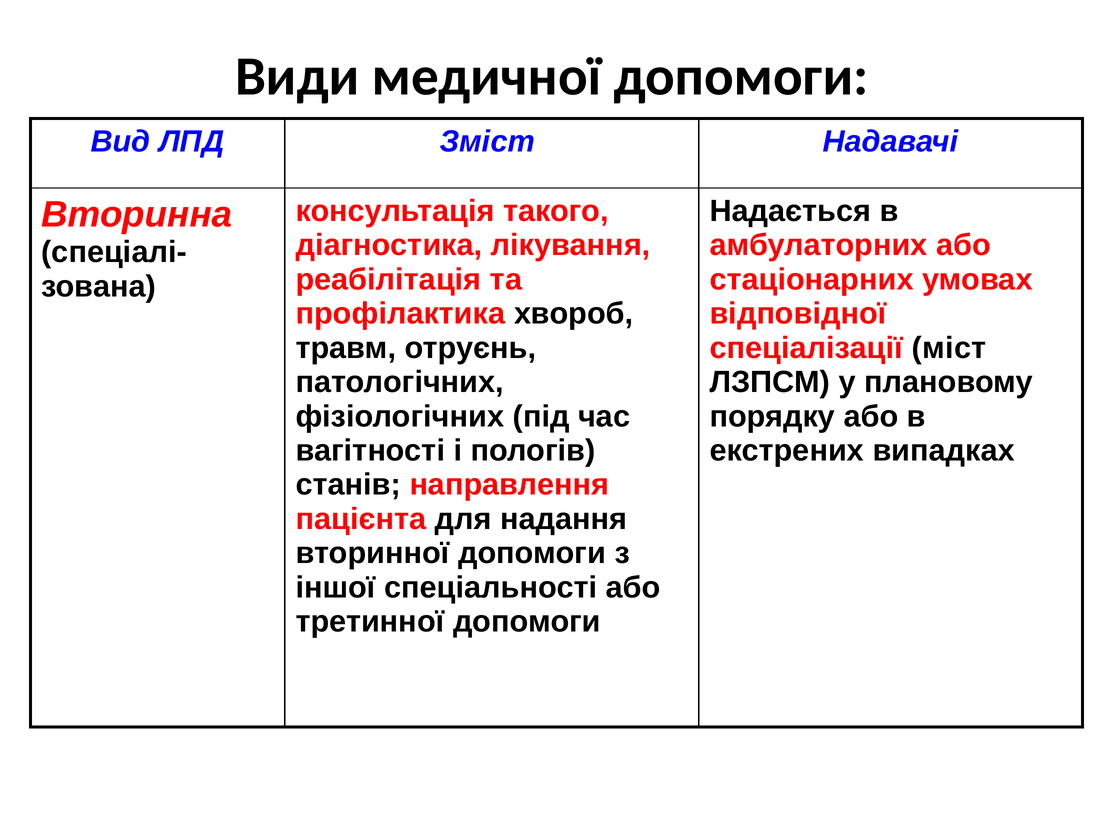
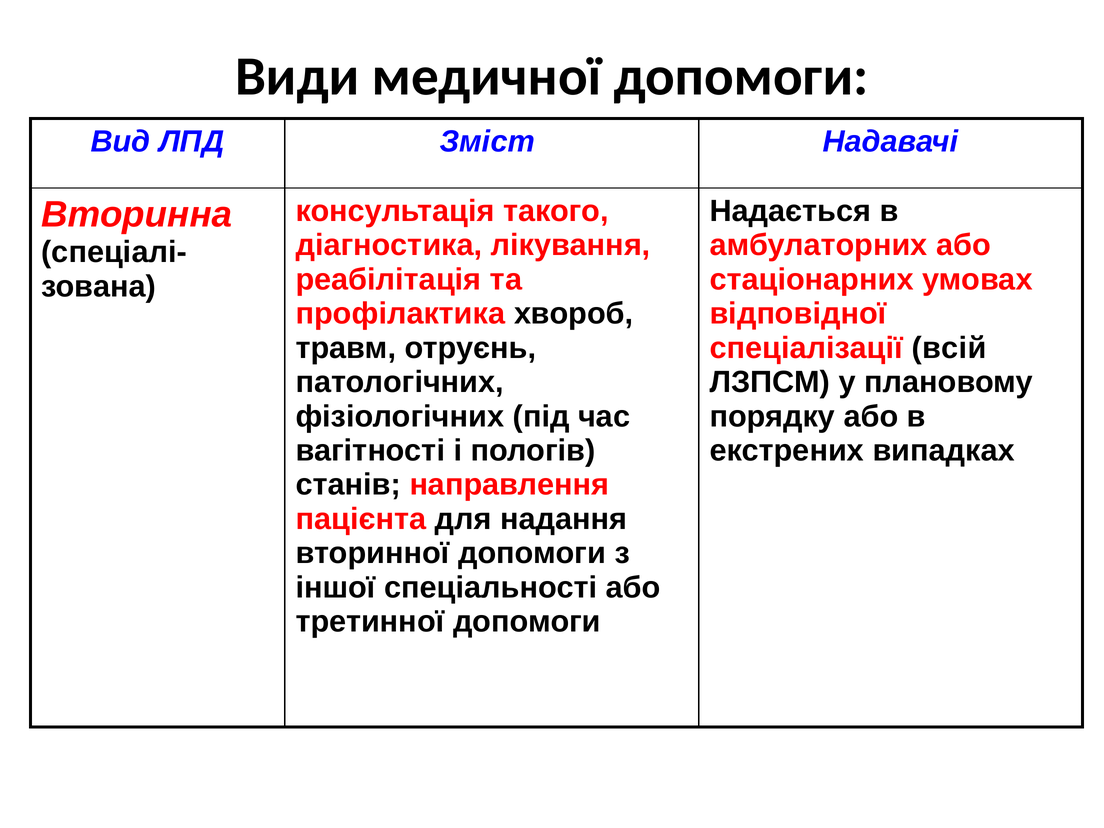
міст: міст -> всій
